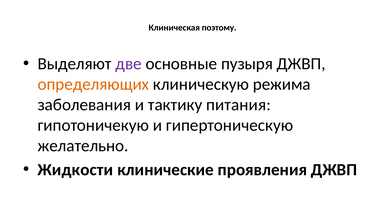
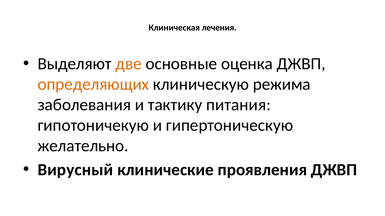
поэтому: поэтому -> лечения
две colour: purple -> orange
пузыря: пузыря -> оценка
Жидкости: Жидкости -> Вирусный
